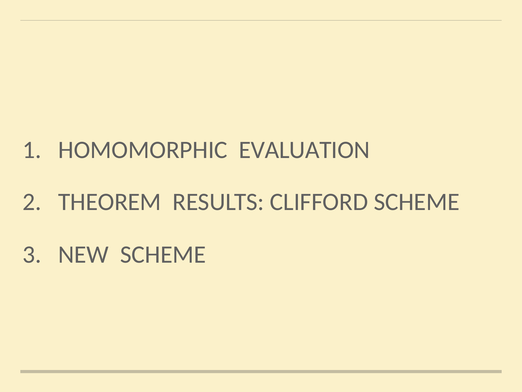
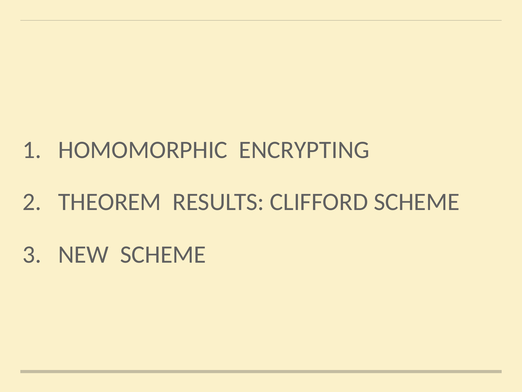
EVALUATION: EVALUATION -> ENCRYPTING
